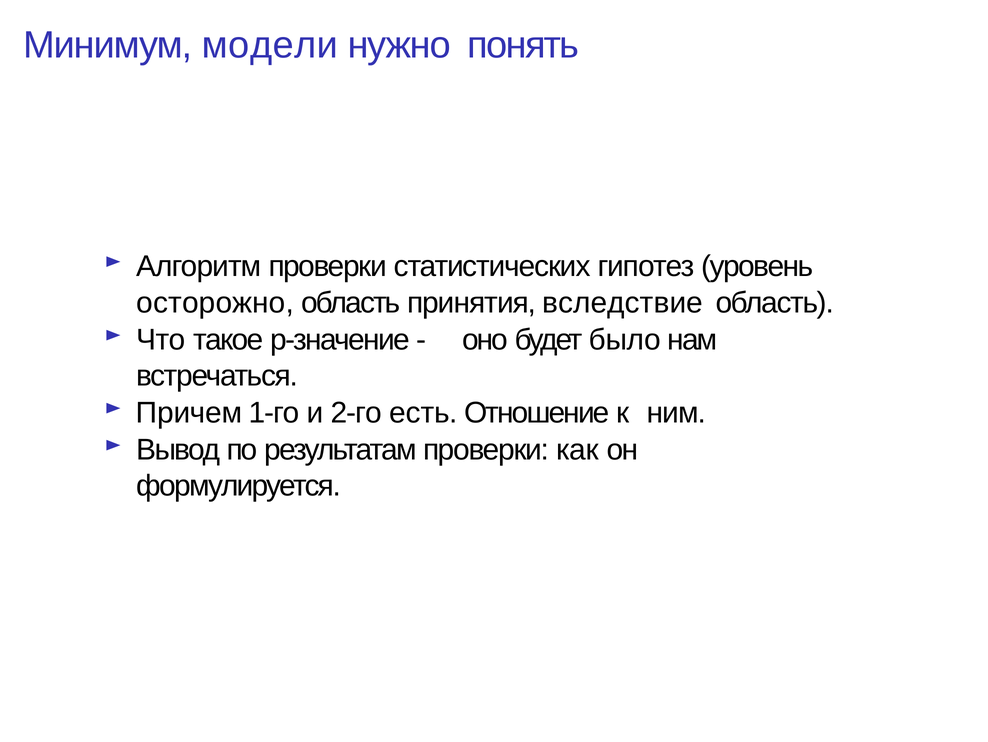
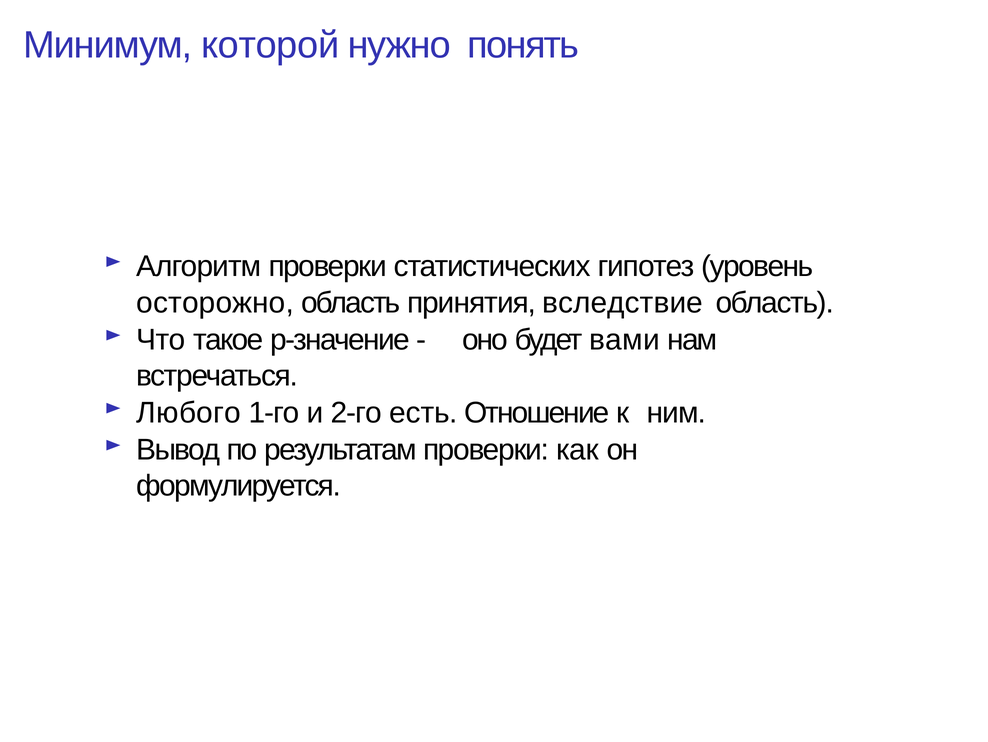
модели: модели -> которой
было: было -> вами
Причем: Причем -> Любого
